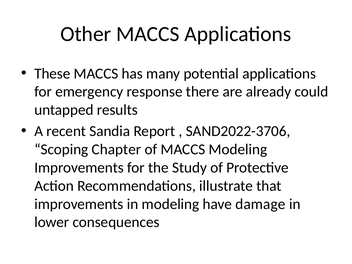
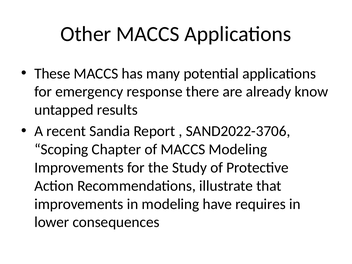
could: could -> know
damage: damage -> requires
